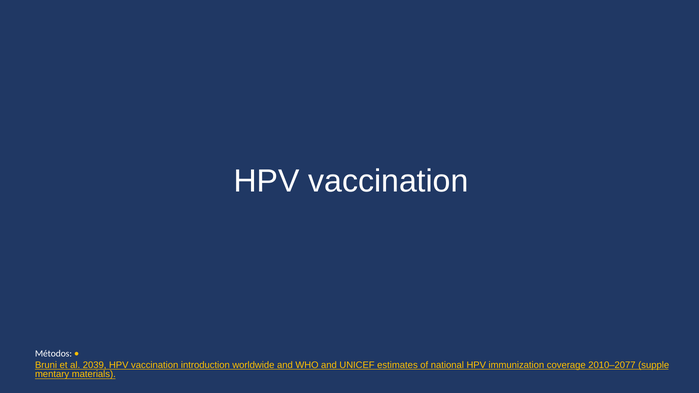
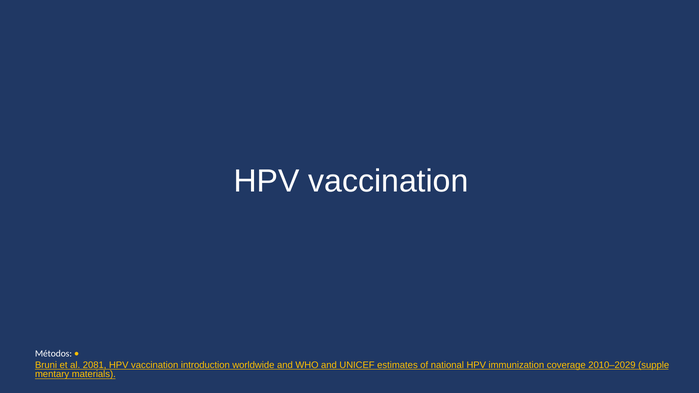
2039: 2039 -> 2081
2010–2077: 2010–2077 -> 2010–2029
